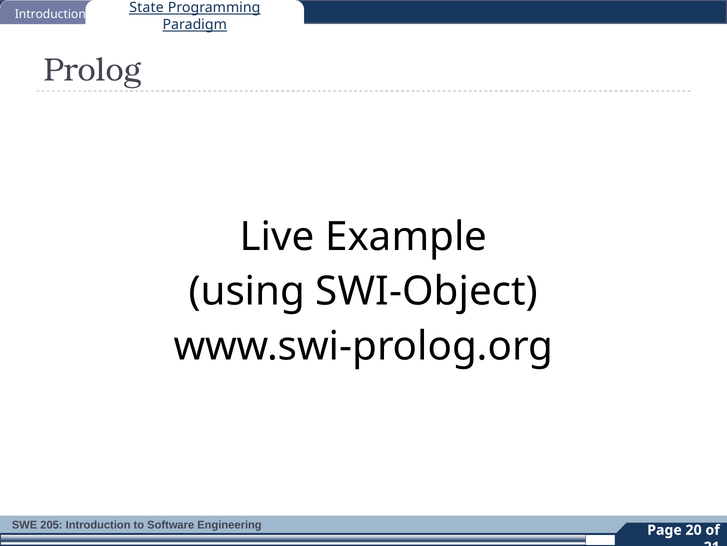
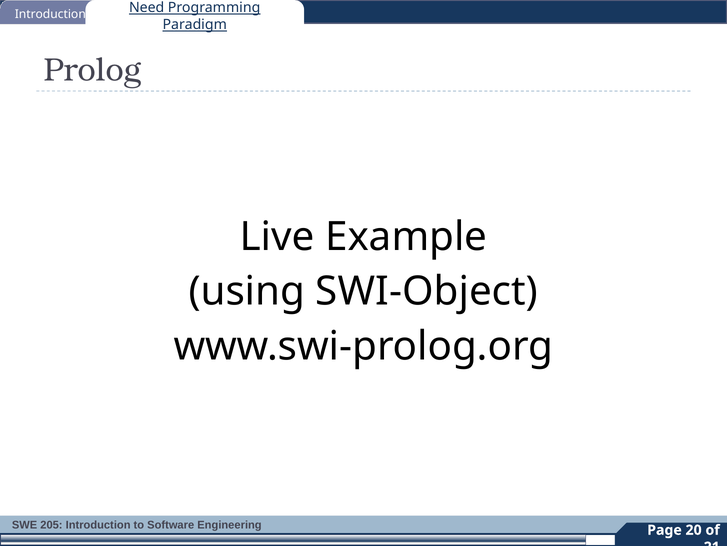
State: State -> Need
